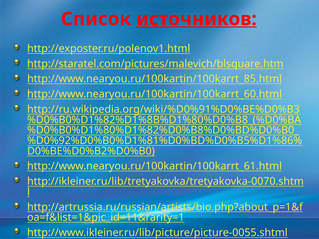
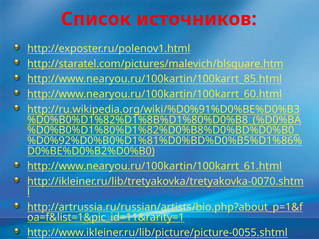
источников underline: present -> none
